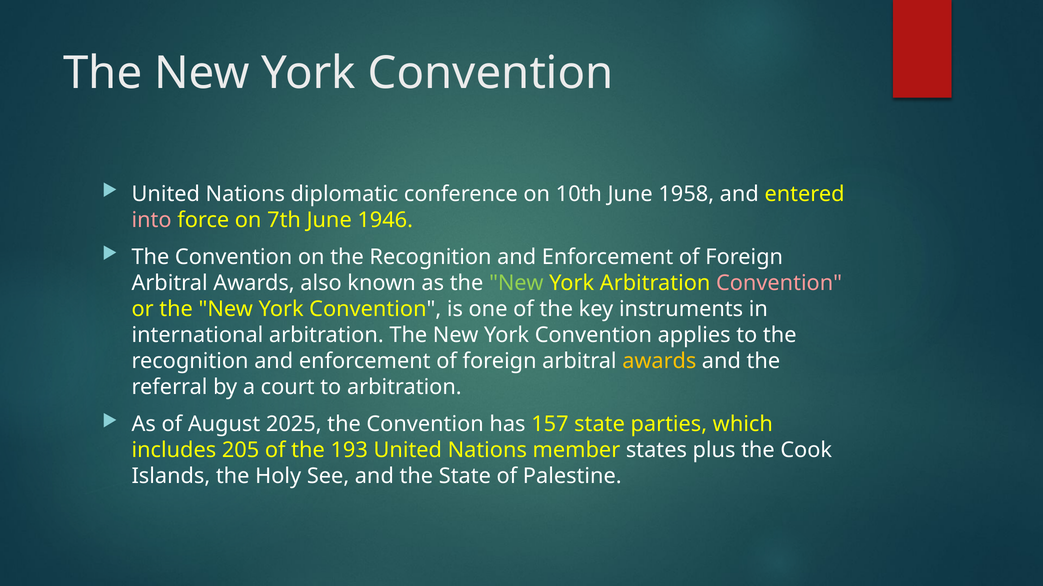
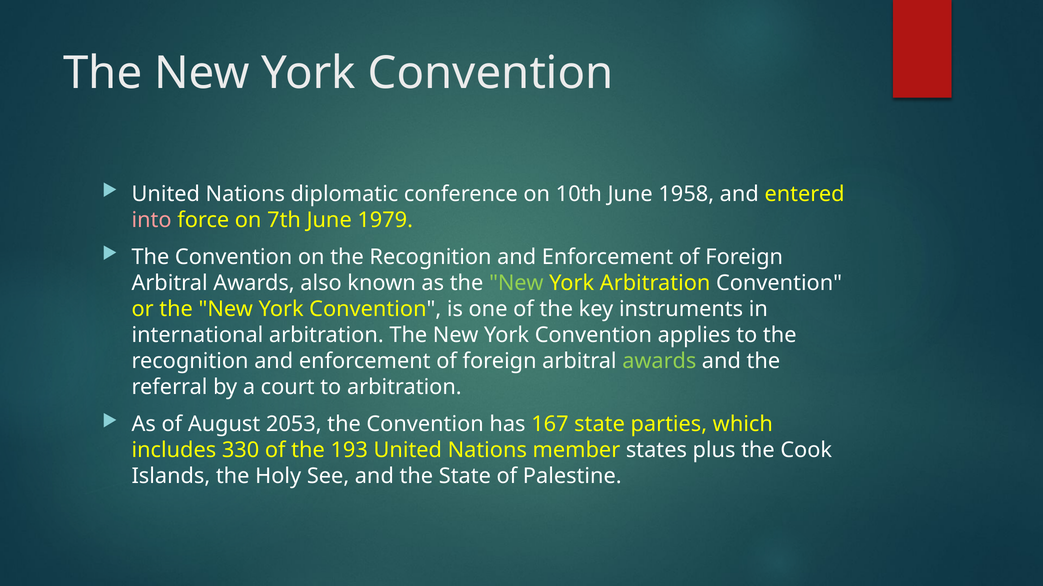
1946: 1946 -> 1979
Convention at (779, 283) colour: pink -> white
awards at (659, 361) colour: yellow -> light green
2025: 2025 -> 2053
157: 157 -> 167
205: 205 -> 330
